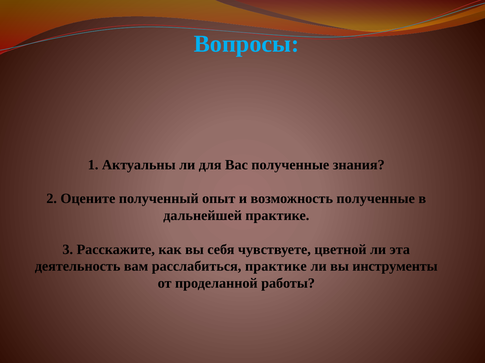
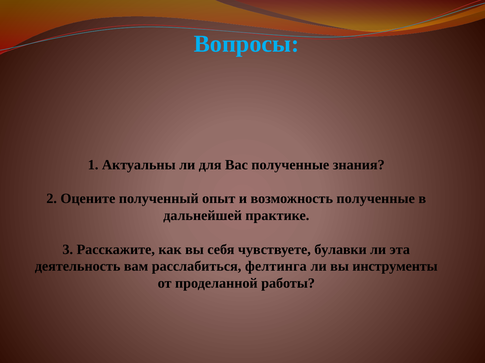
цветной: цветной -> булавки
расслабиться практике: практике -> фелтинга
